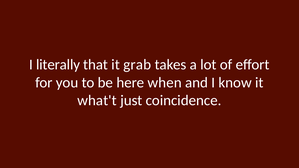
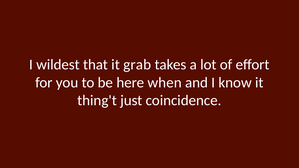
literally: literally -> wildest
what't: what't -> thing't
